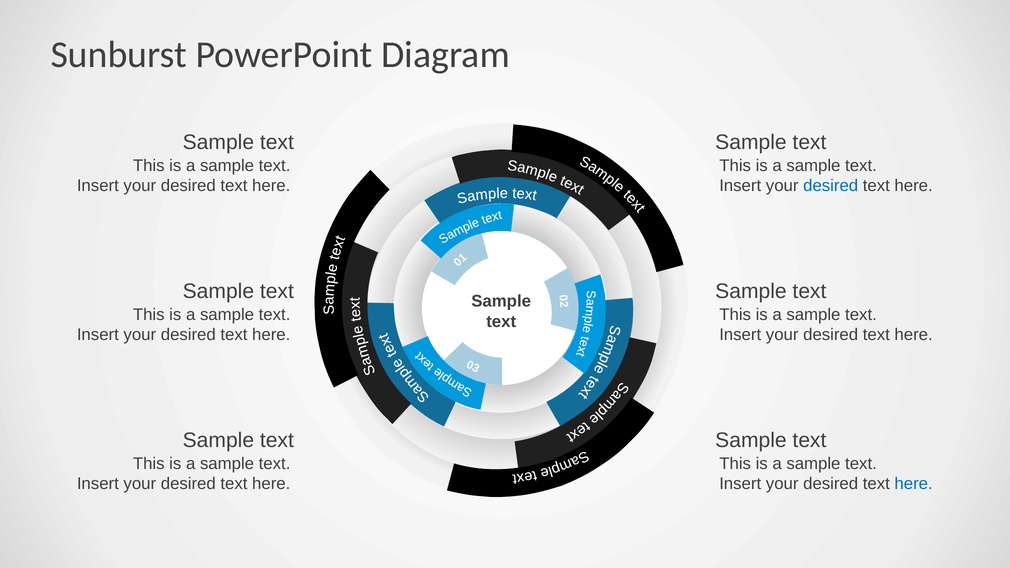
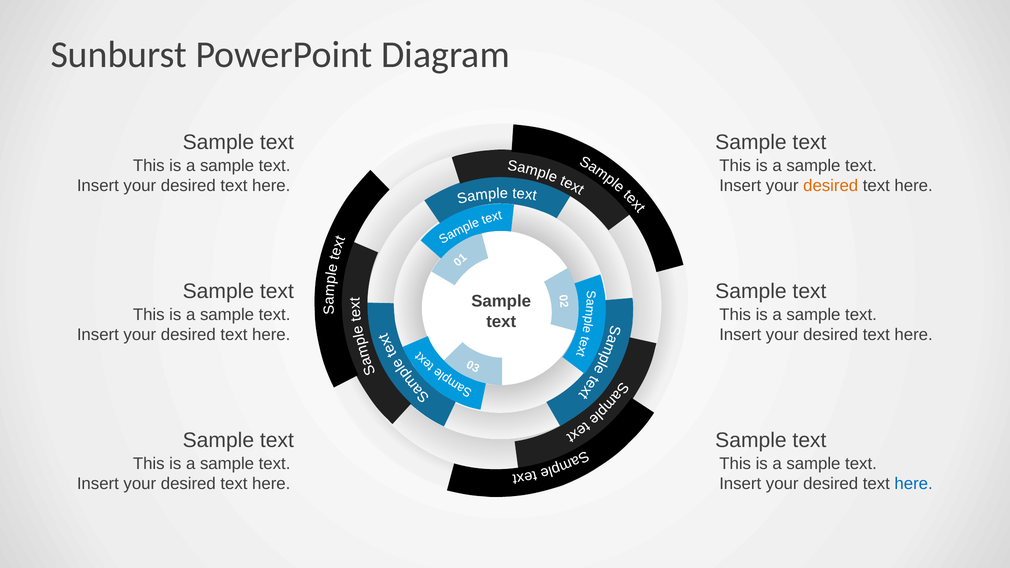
desired at (831, 186) colour: blue -> orange
